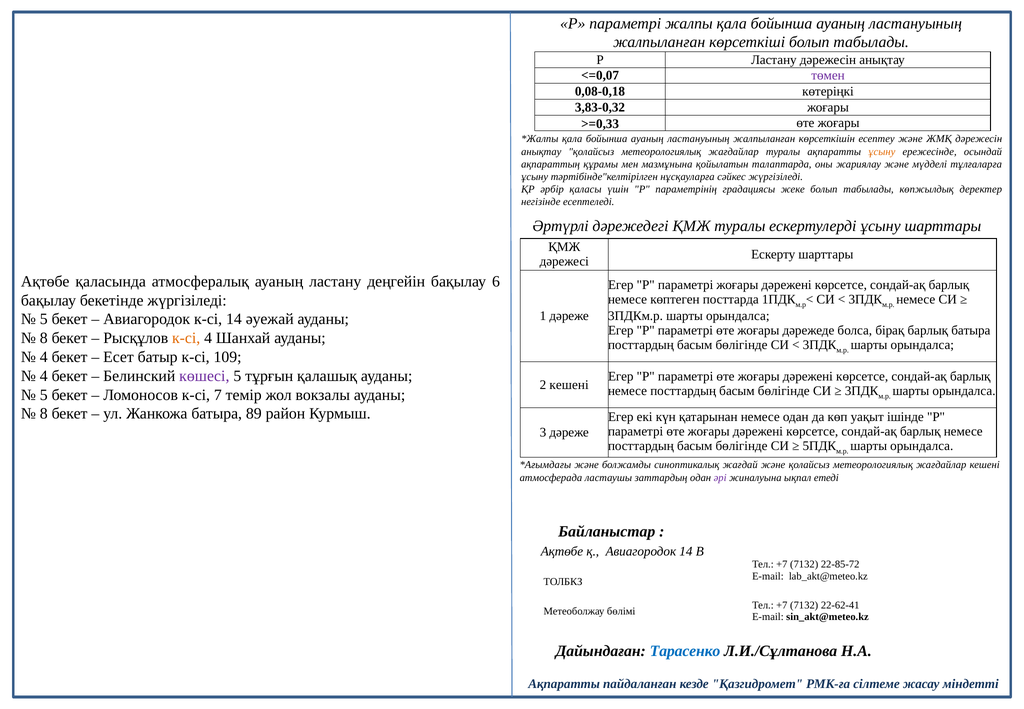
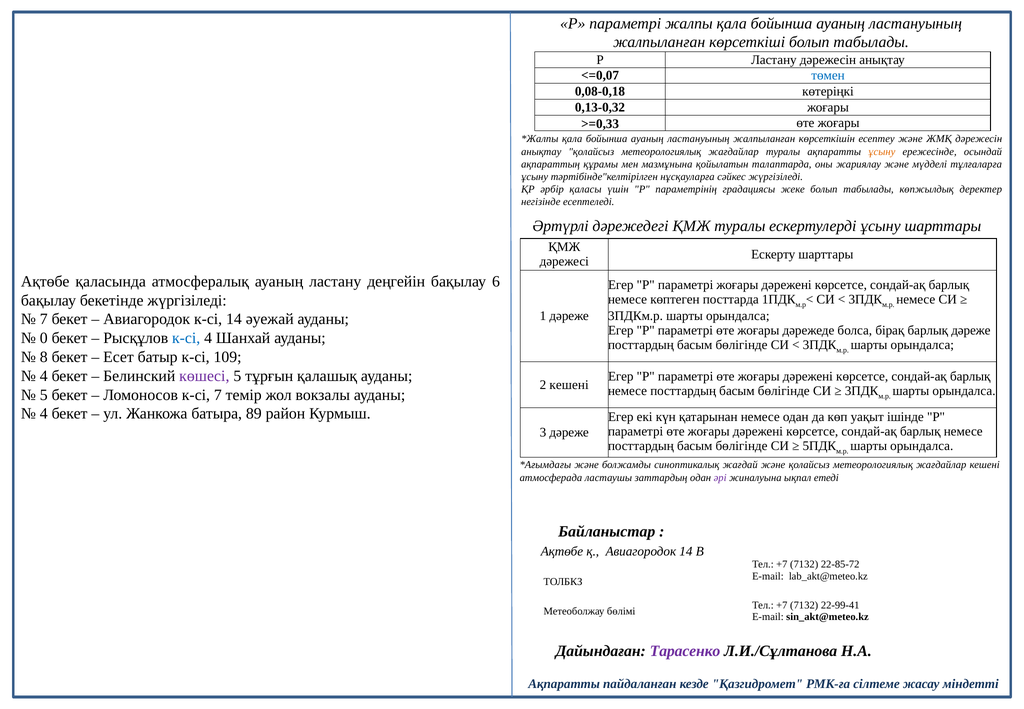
төмен colour: purple -> blue
3,83-0,32: 3,83-0,32 -> 0,13-0,32
5 at (44, 319): 5 -> 7
барлық батыра: батыра -> дәреже
8 at (44, 338): 8 -> 0
к-сі at (186, 338) colour: orange -> blue
4 at (44, 357): 4 -> 8
8 at (44, 414): 8 -> 4
22-62-41: 22-62-41 -> 22-99-41
Тарасенко colour: blue -> purple
